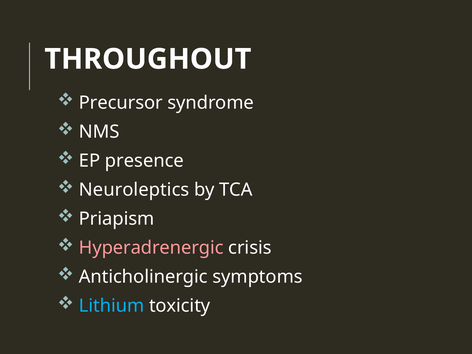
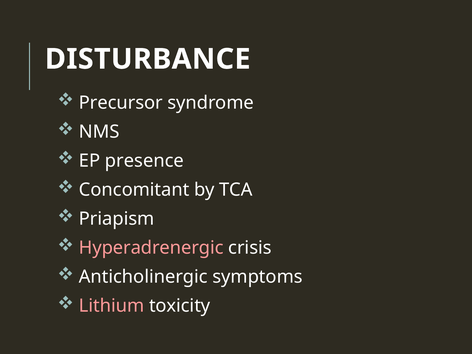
THROUGHOUT: THROUGHOUT -> DISTURBANCE
Neuroleptics: Neuroleptics -> Concomitant
Lithium colour: light blue -> pink
